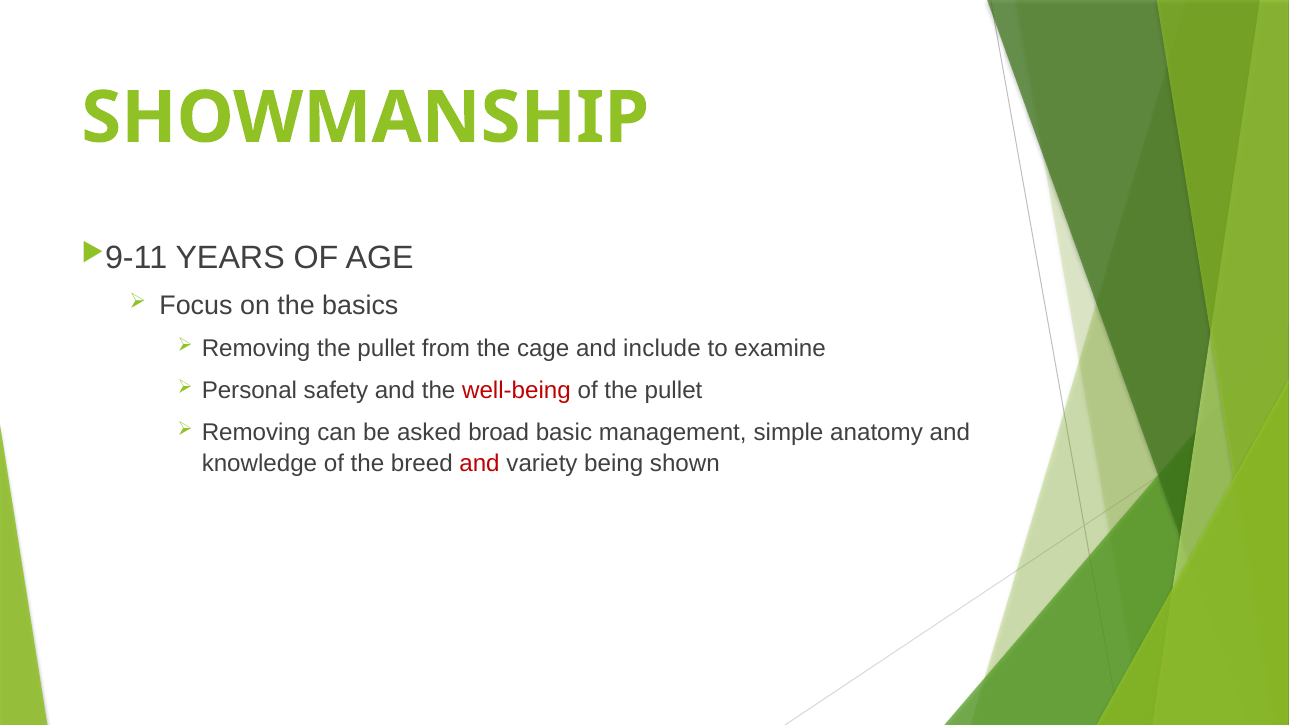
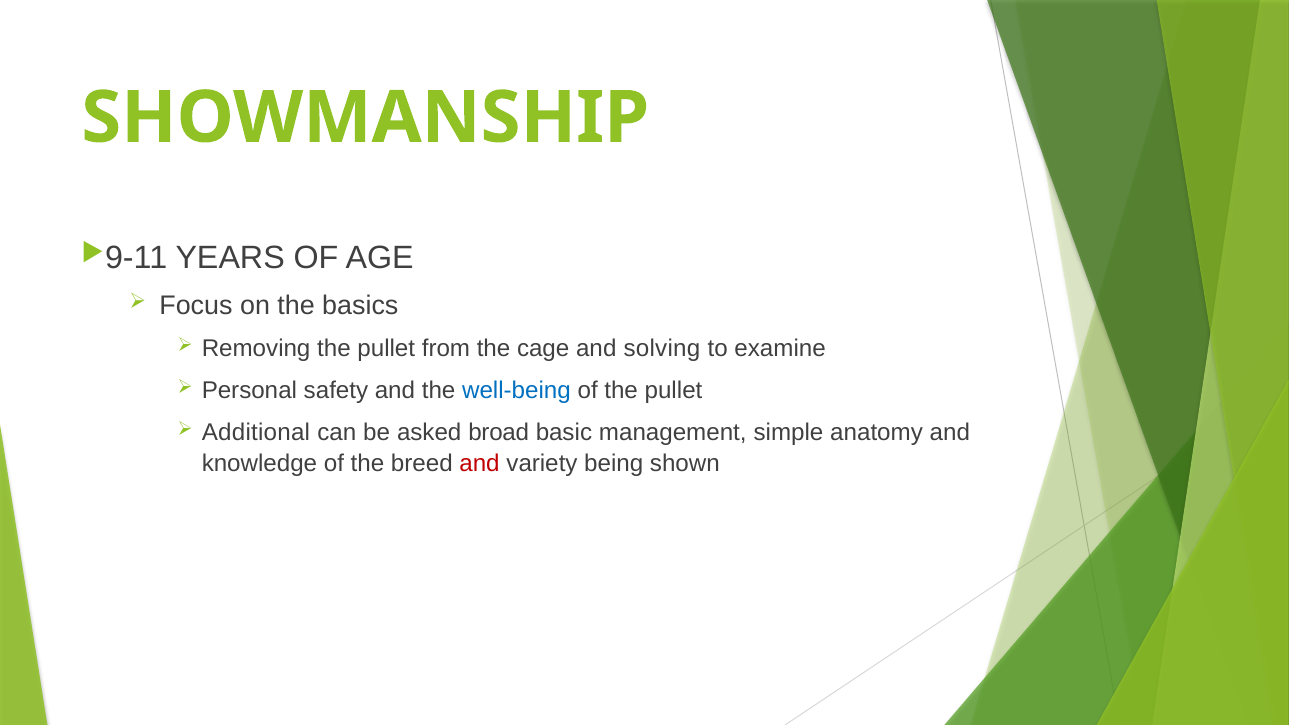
include: include -> solving
well-being colour: red -> blue
Removing at (256, 432): Removing -> Additional
